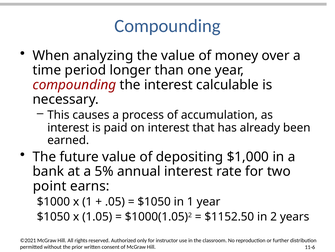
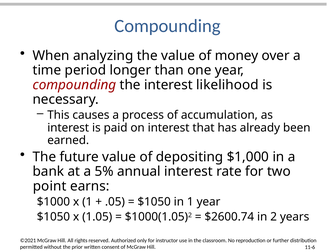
calculable: calculable -> likelihood
$1152.50: $1152.50 -> $2600.74
